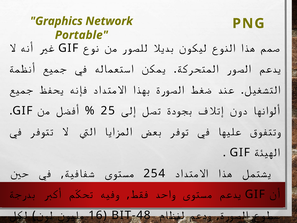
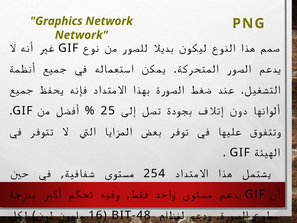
Portable at (81, 35): Portable -> Network
